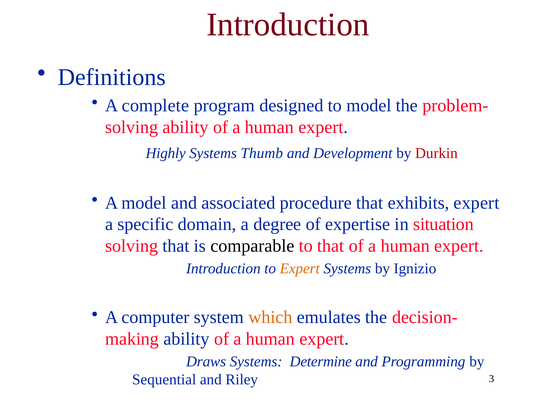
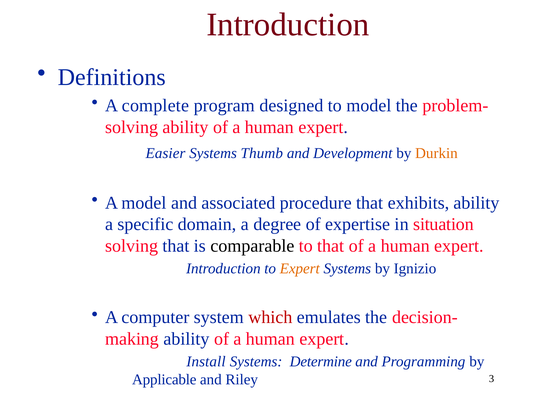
Highly: Highly -> Easier
Durkin colour: red -> orange
exhibits expert: expert -> ability
which colour: orange -> red
Draws: Draws -> Install
Sequential: Sequential -> Applicable
